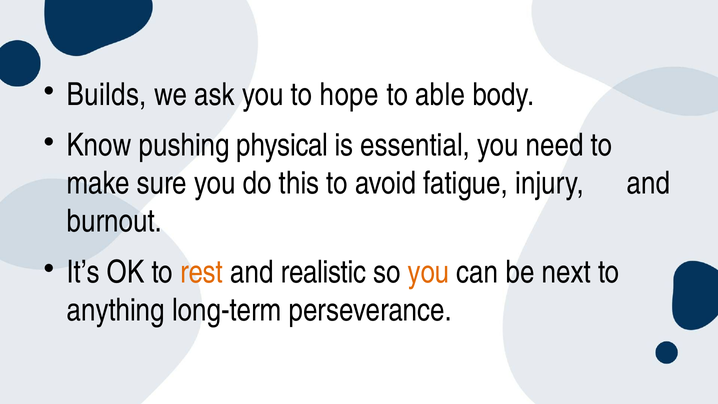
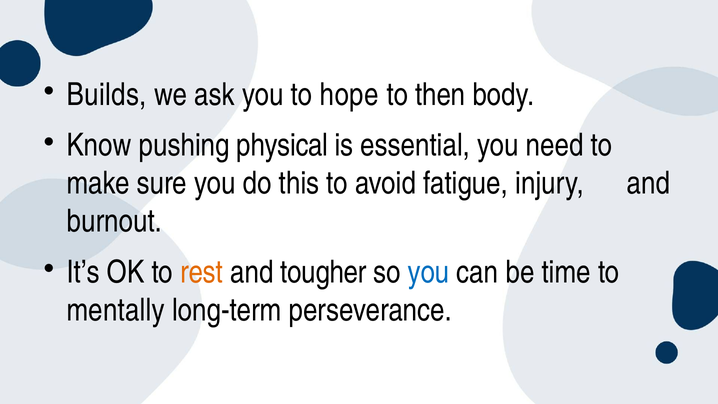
able: able -> then
realistic: realistic -> tougher
you at (429, 272) colour: orange -> blue
next: next -> time
anything: anything -> mentally
